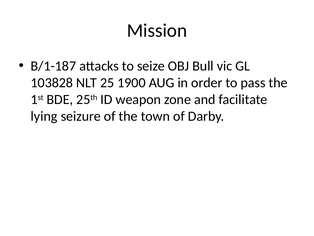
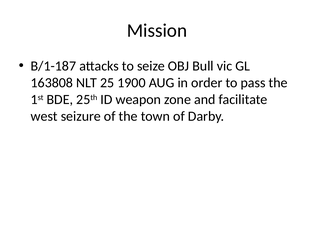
103828: 103828 -> 163808
lying: lying -> west
